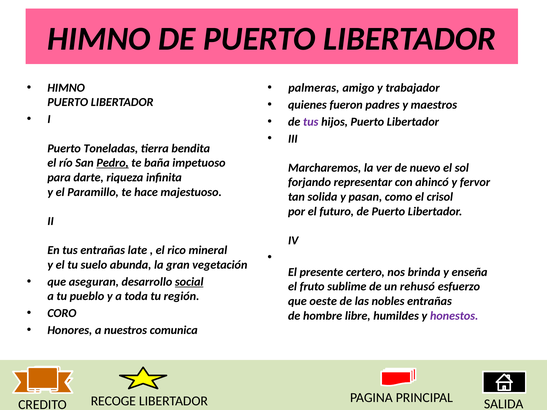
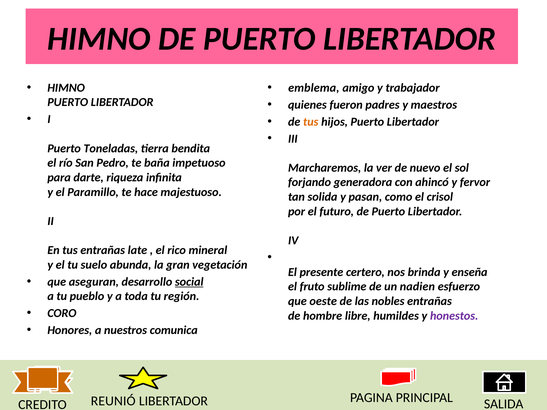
palmeras: palmeras -> emblema
tus at (311, 122) colour: purple -> orange
Pedro underline: present -> none
representar: representar -> generadora
rehusó: rehusó -> nadien
RECOGE: RECOGE -> REUNIÓ
